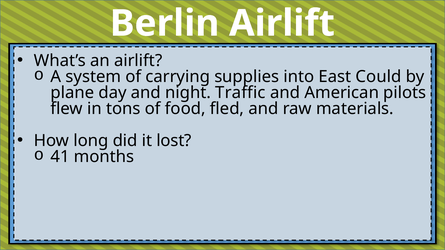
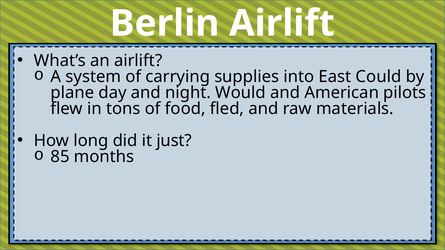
Traffic: Traffic -> Would
lost: lost -> just
41: 41 -> 85
